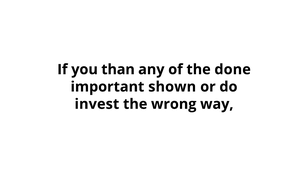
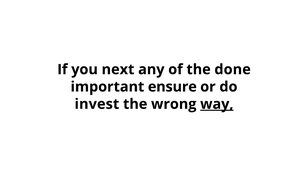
than: than -> next
shown: shown -> ensure
way underline: none -> present
